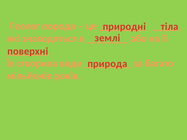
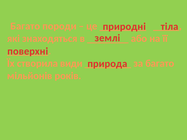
Геолог at (25, 26): Геолог -> Багато
